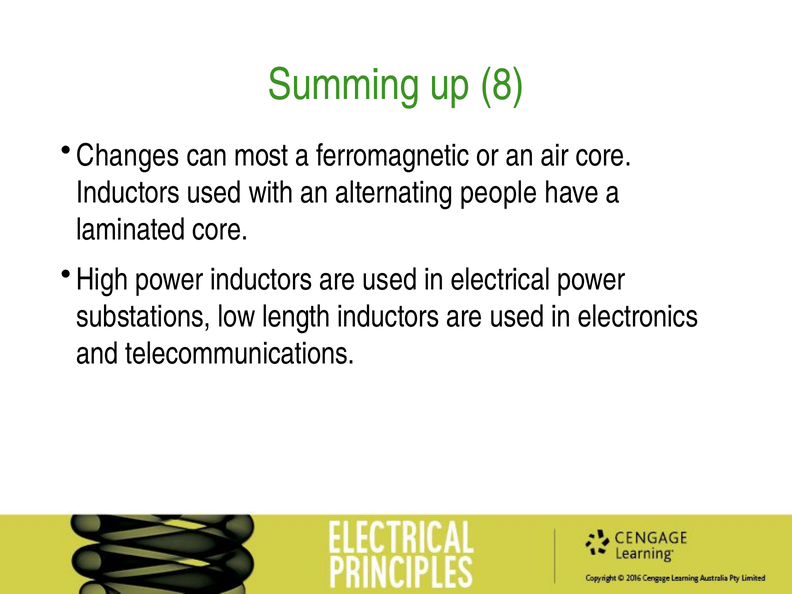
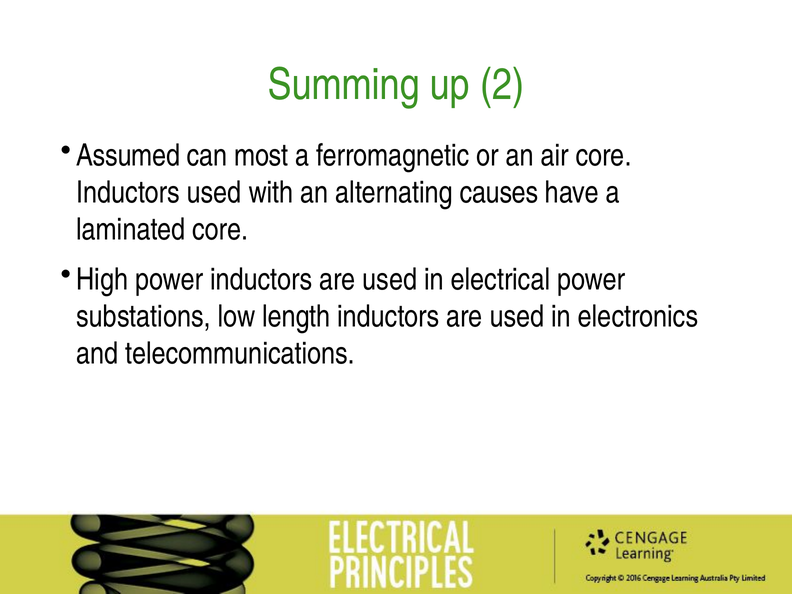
8: 8 -> 2
Changes: Changes -> Assumed
people: people -> causes
